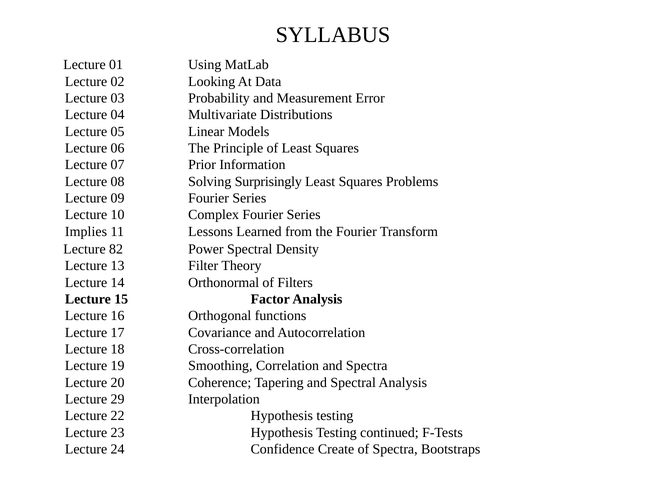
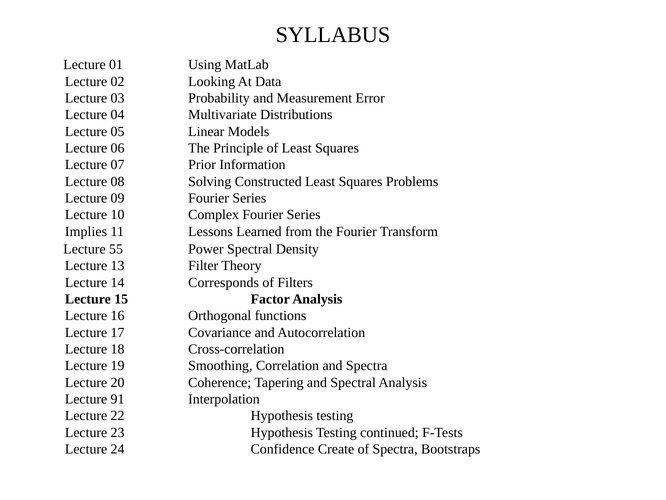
Surprisingly: Surprisingly -> Constructed
82: 82 -> 55
Orthonormal: Orthonormal -> Corresponds
29: 29 -> 91
